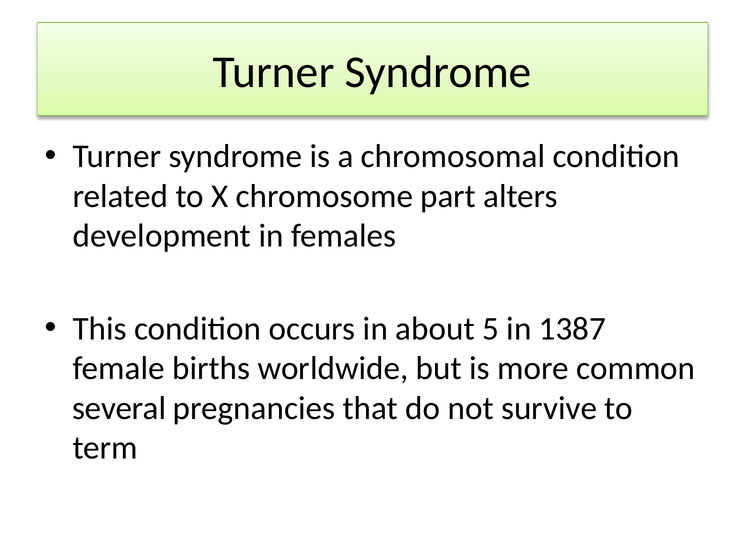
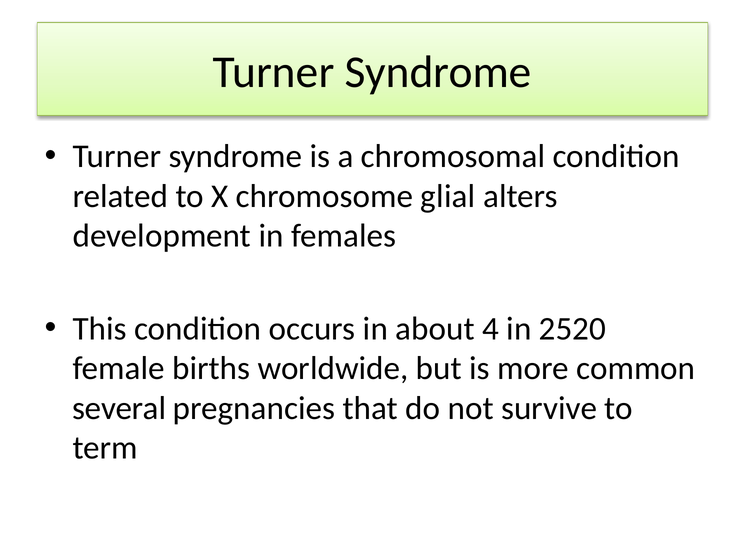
part: part -> glial
5: 5 -> 4
1387: 1387 -> 2520
